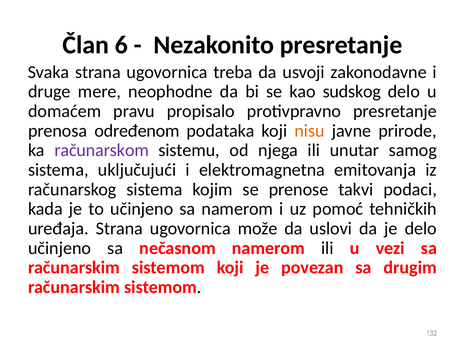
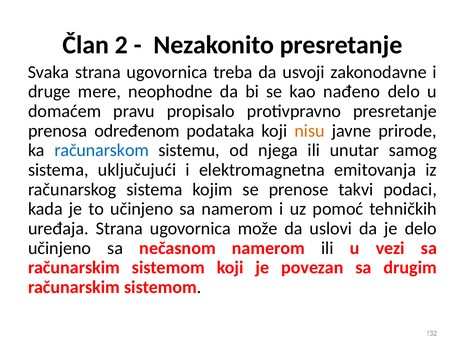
6: 6 -> 2
sudskog: sudskog -> nađeno
računarskom colour: purple -> blue
